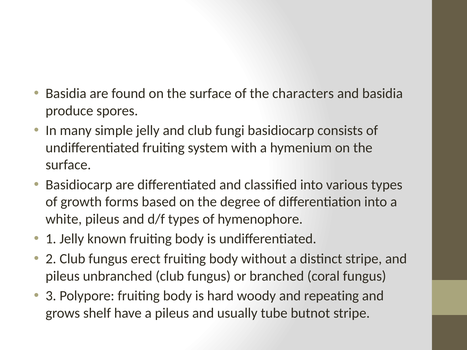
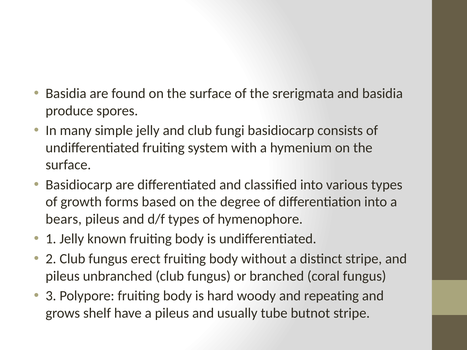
characters: characters -> srerigmata
white: white -> bears
